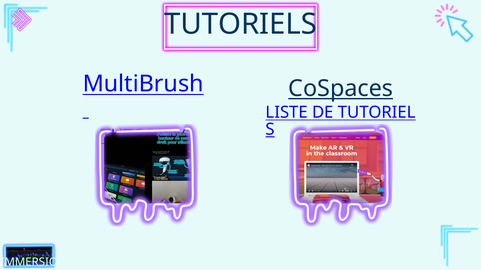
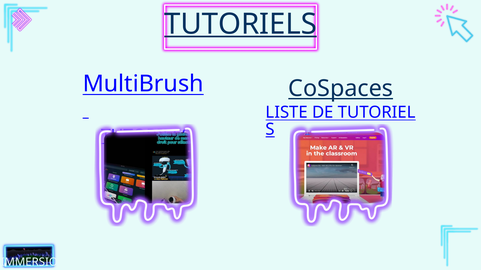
TUTORIELS at (241, 24) underline: none -> present
